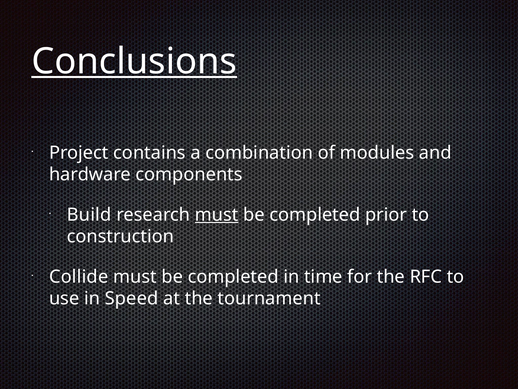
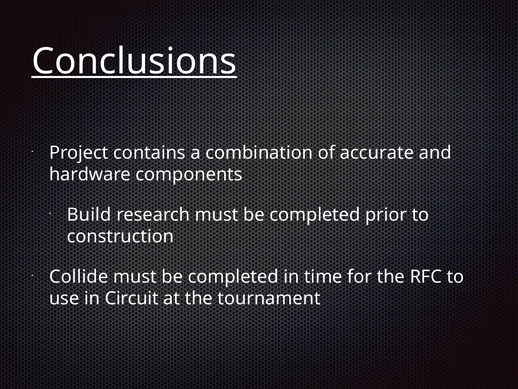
modules: modules -> accurate
must at (217, 214) underline: present -> none
Speed: Speed -> Circuit
